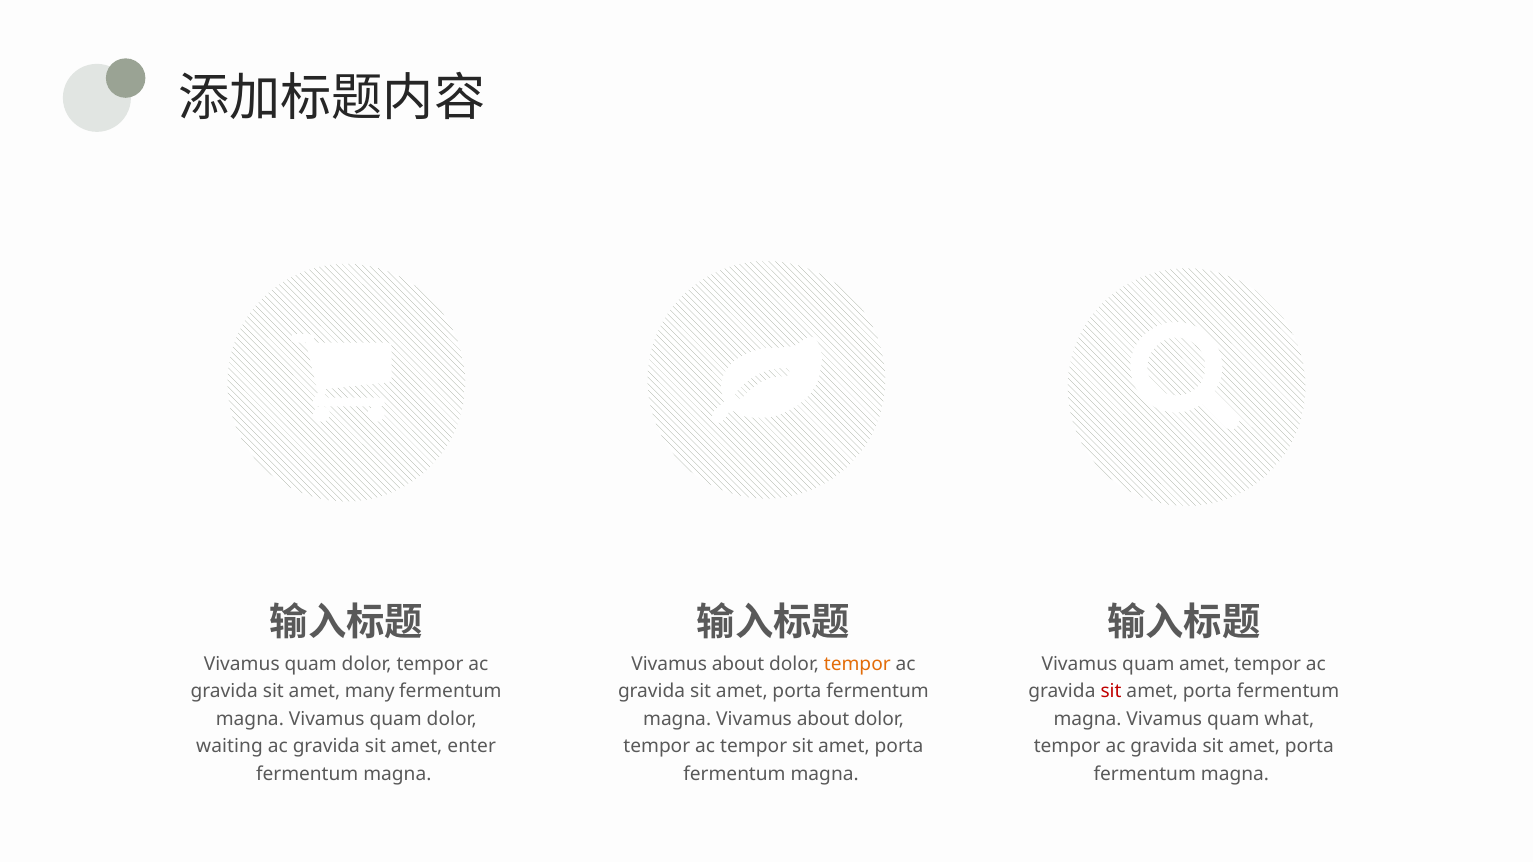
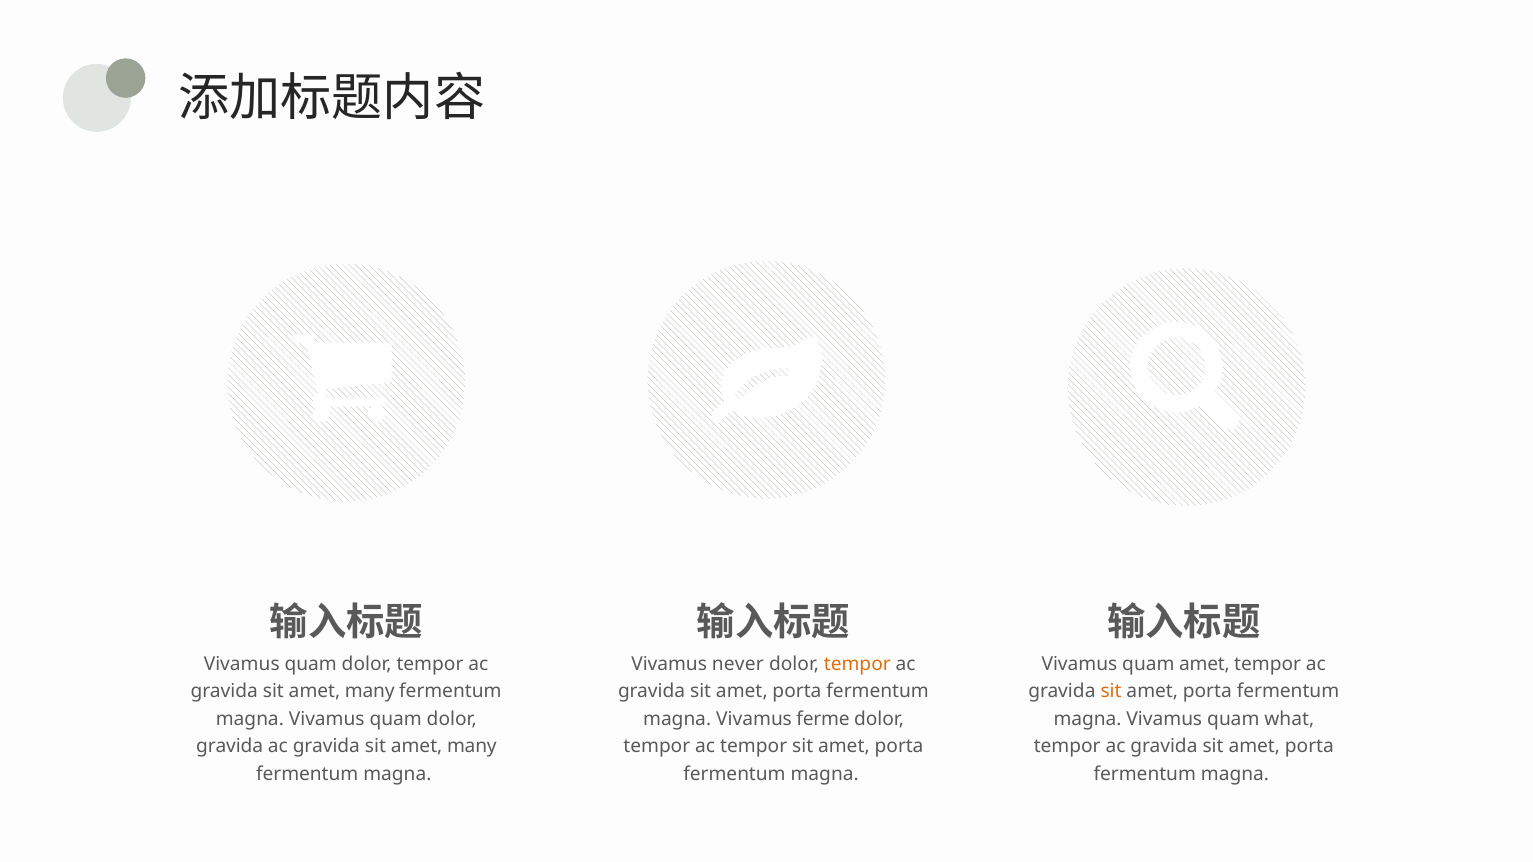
about at (738, 664): about -> never
sit at (1111, 692) colour: red -> orange
magna Vivamus about: about -> ferme
waiting at (230, 747): waiting -> gravida
enter at (472, 747): enter -> many
